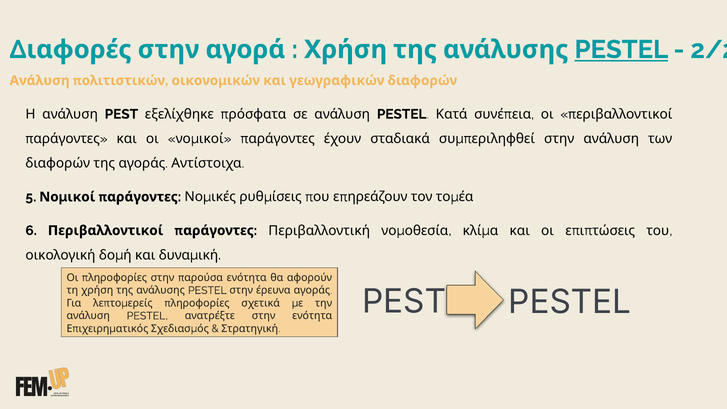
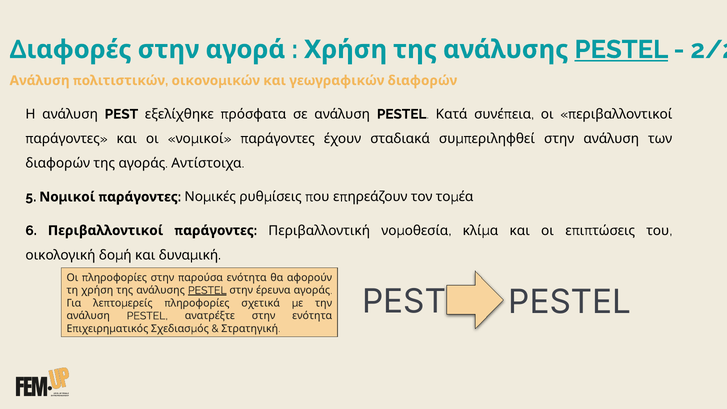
PESTEL at (207, 290) underline: none -> present
